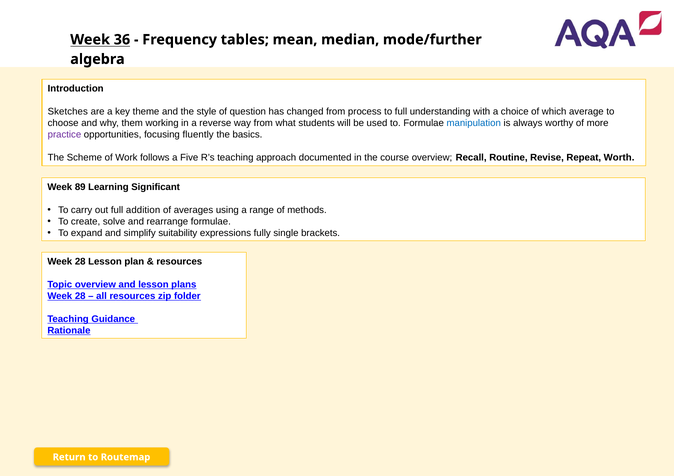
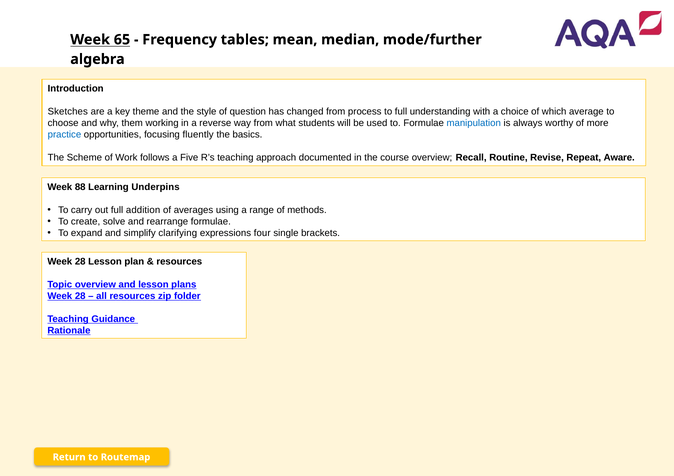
36: 36 -> 65
practice colour: purple -> blue
Worth: Worth -> Aware
89: 89 -> 88
Significant: Significant -> Underpins
suitability: suitability -> clarifying
fully: fully -> four
